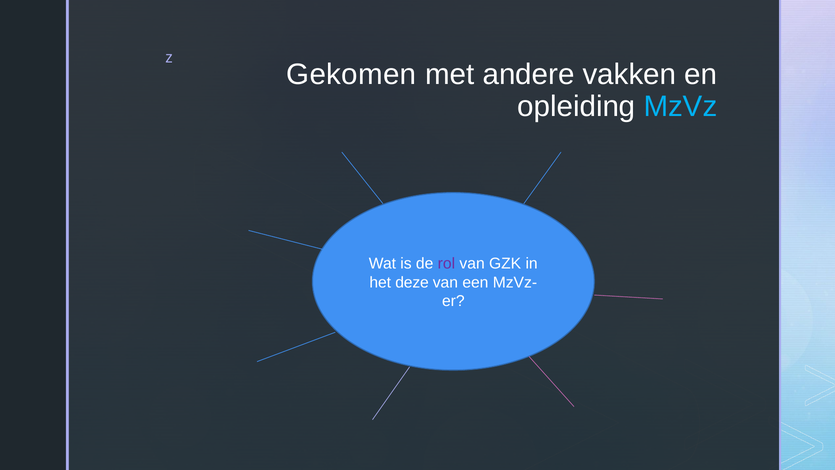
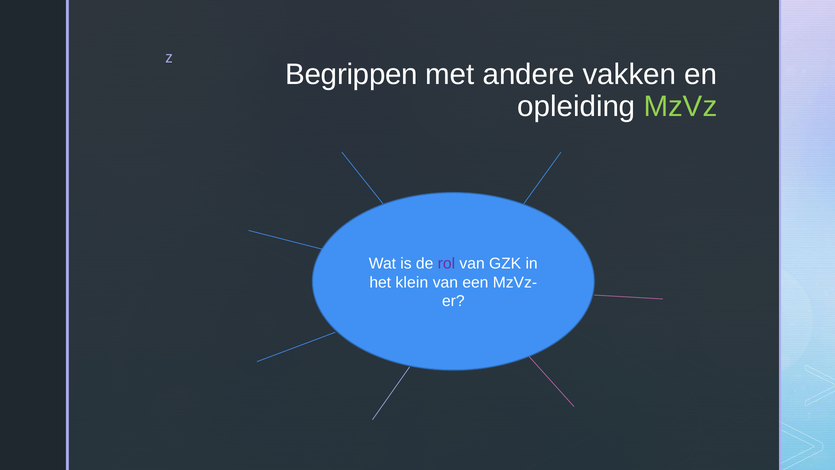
Gekomen: Gekomen -> Begrippen
MzVz colour: light blue -> light green
deze: deze -> klein
